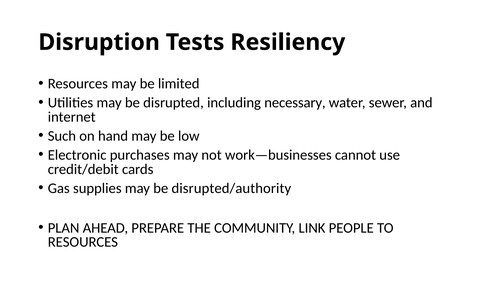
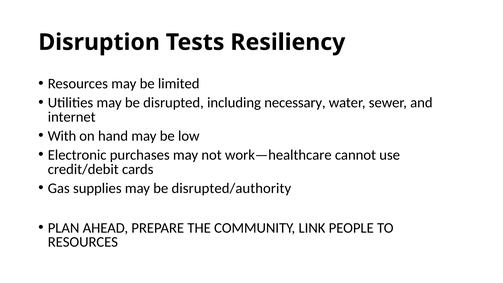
Such: Such -> With
work—businesses: work—businesses -> work—healthcare
